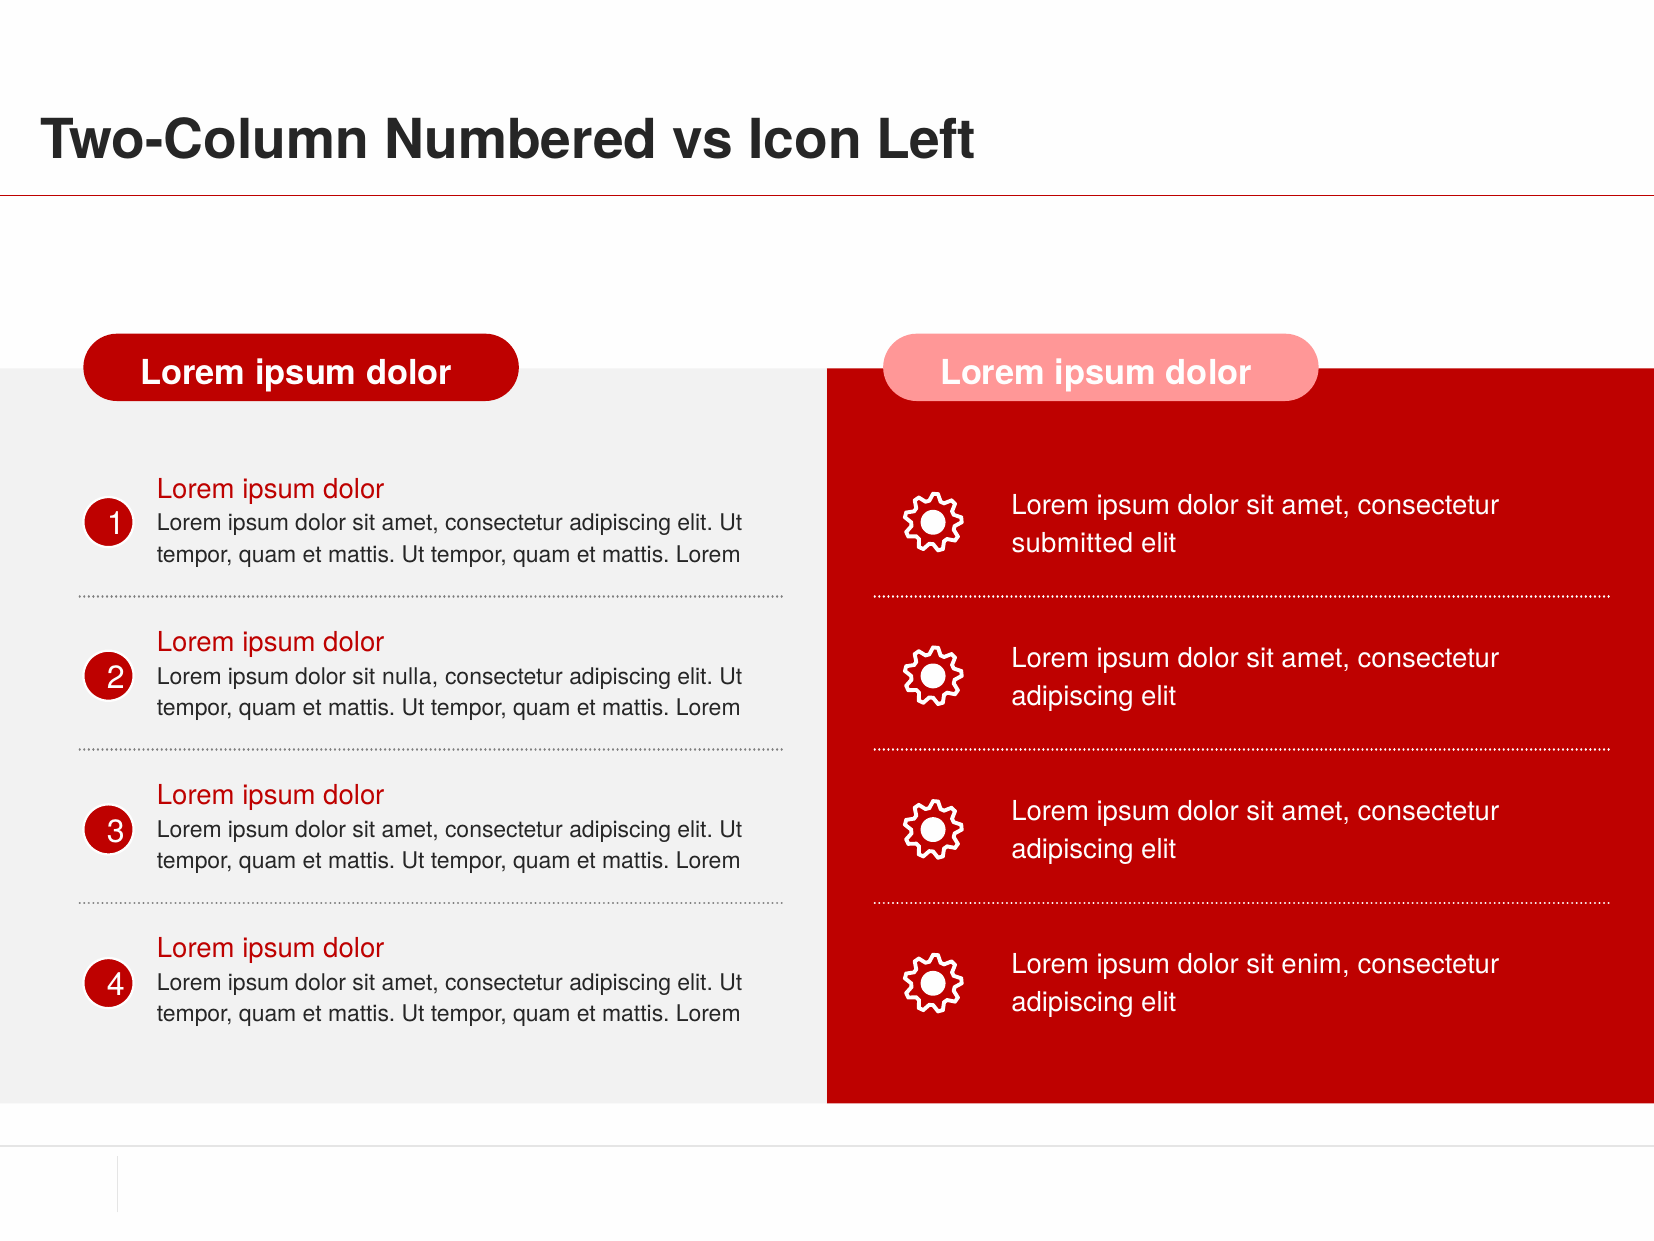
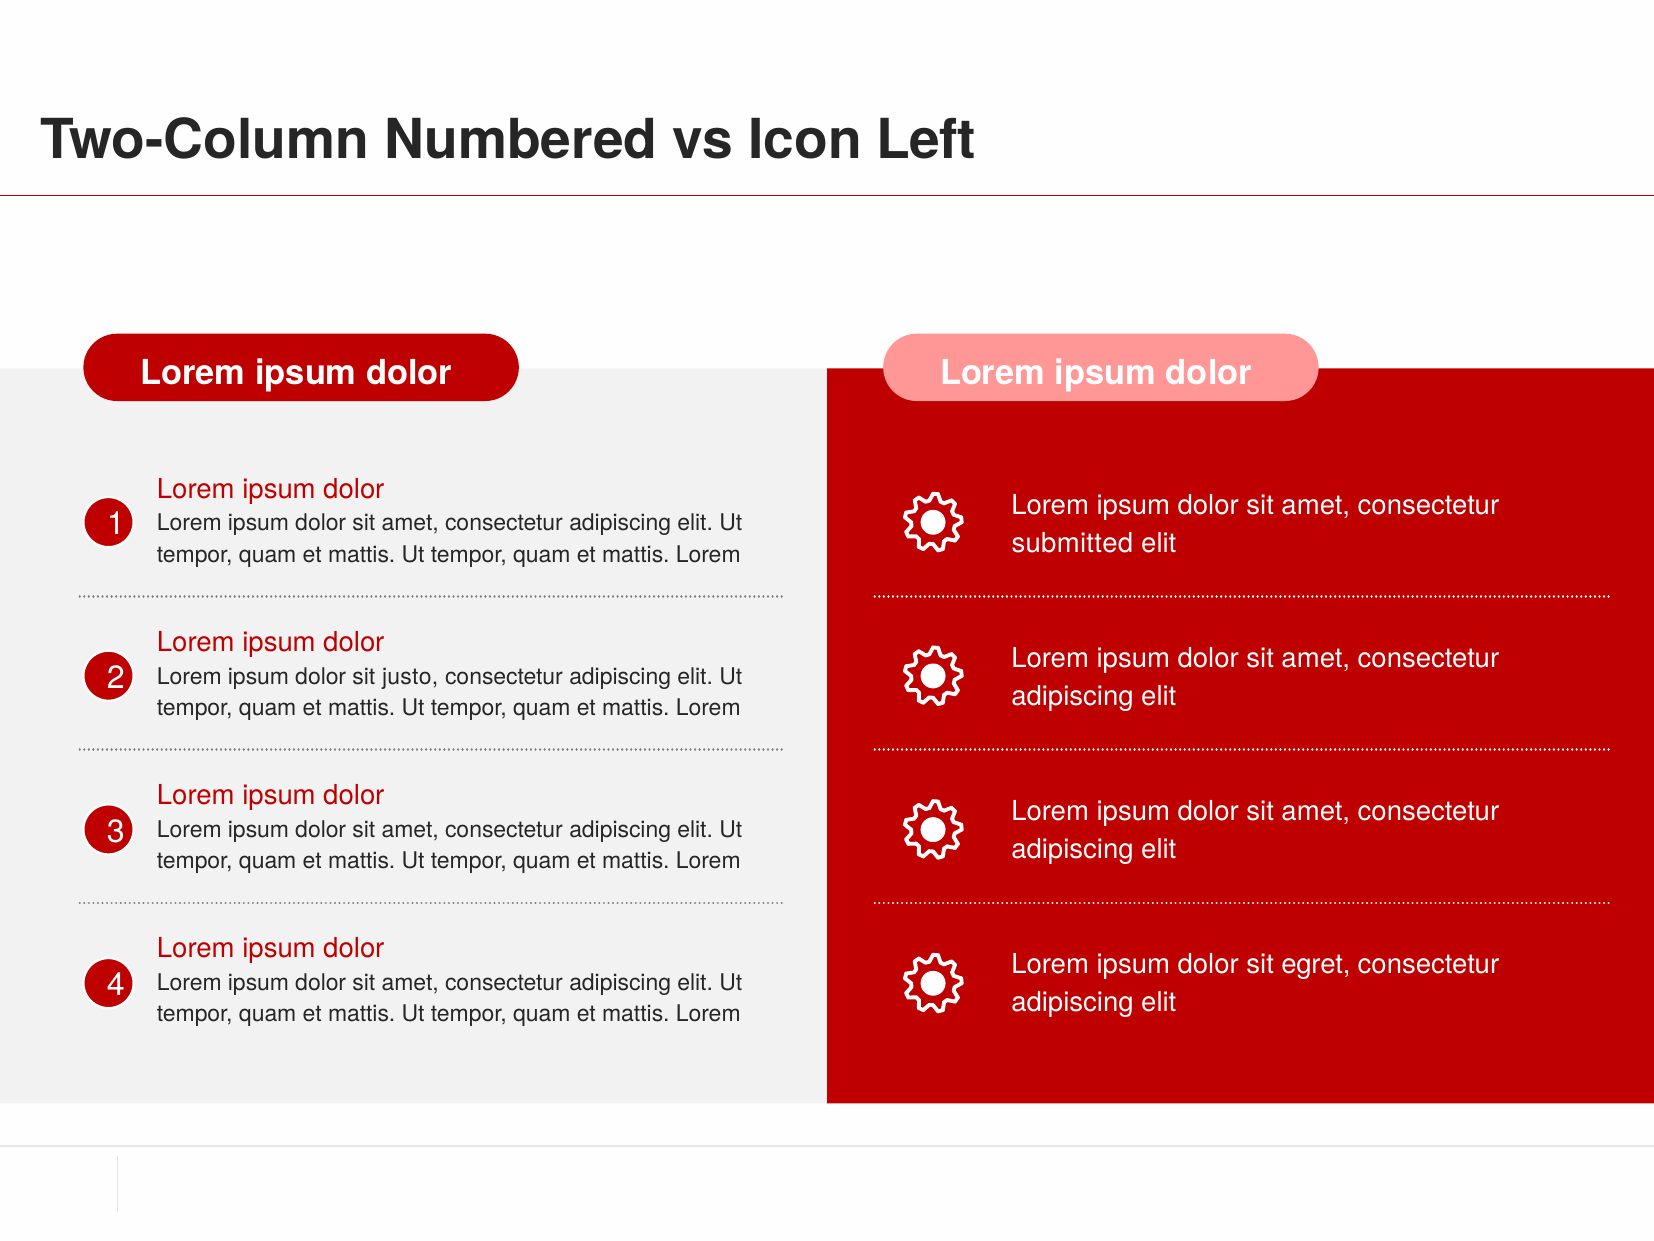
nulla: nulla -> justo
enim: enim -> egret
